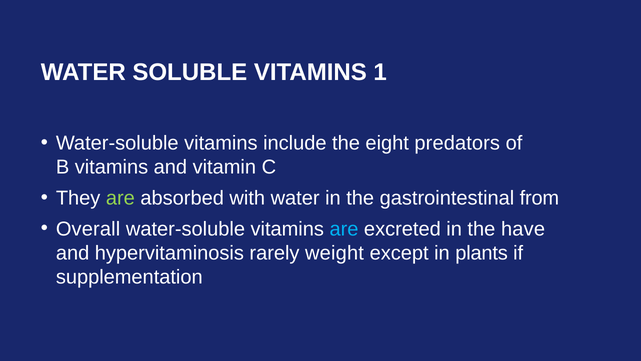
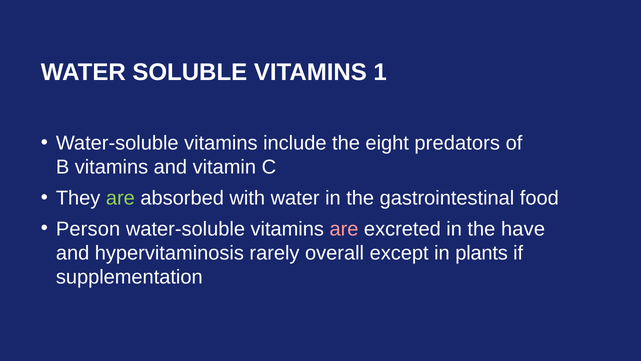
from: from -> food
Overall: Overall -> Person
are at (344, 229) colour: light blue -> pink
weight: weight -> overall
